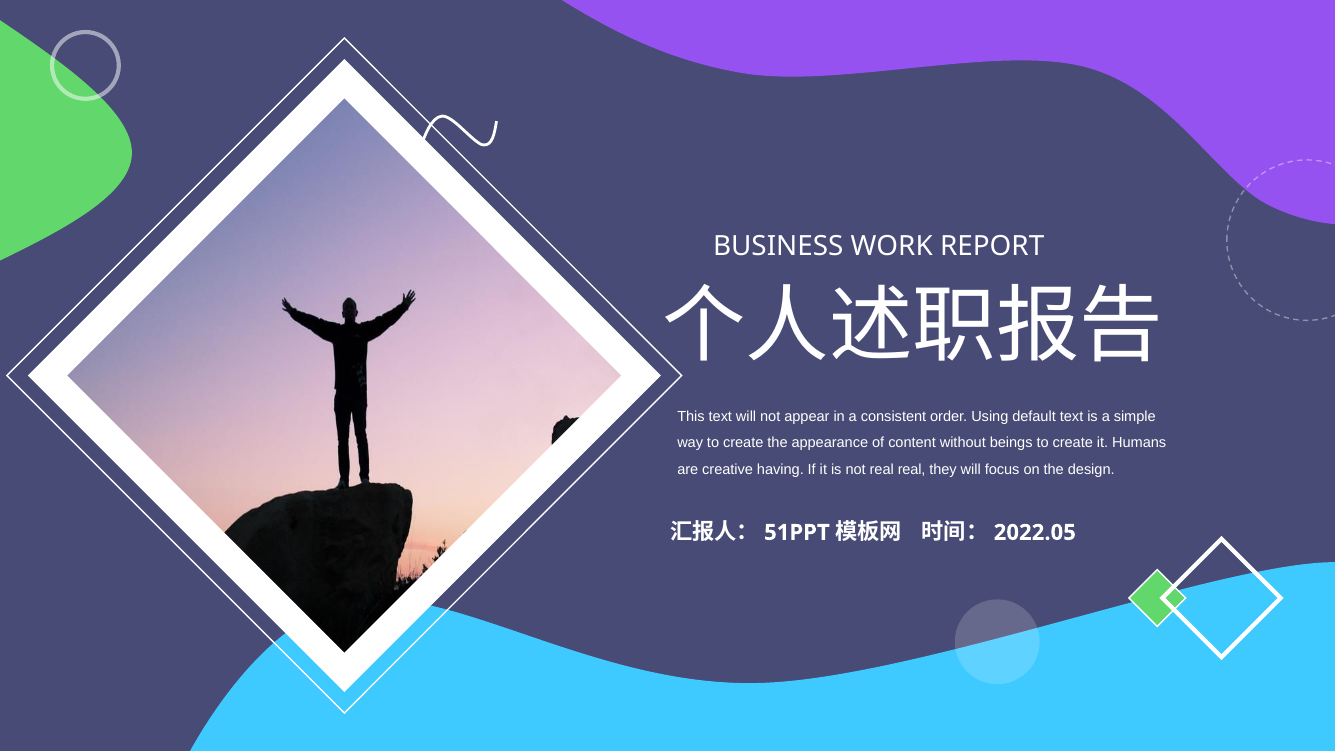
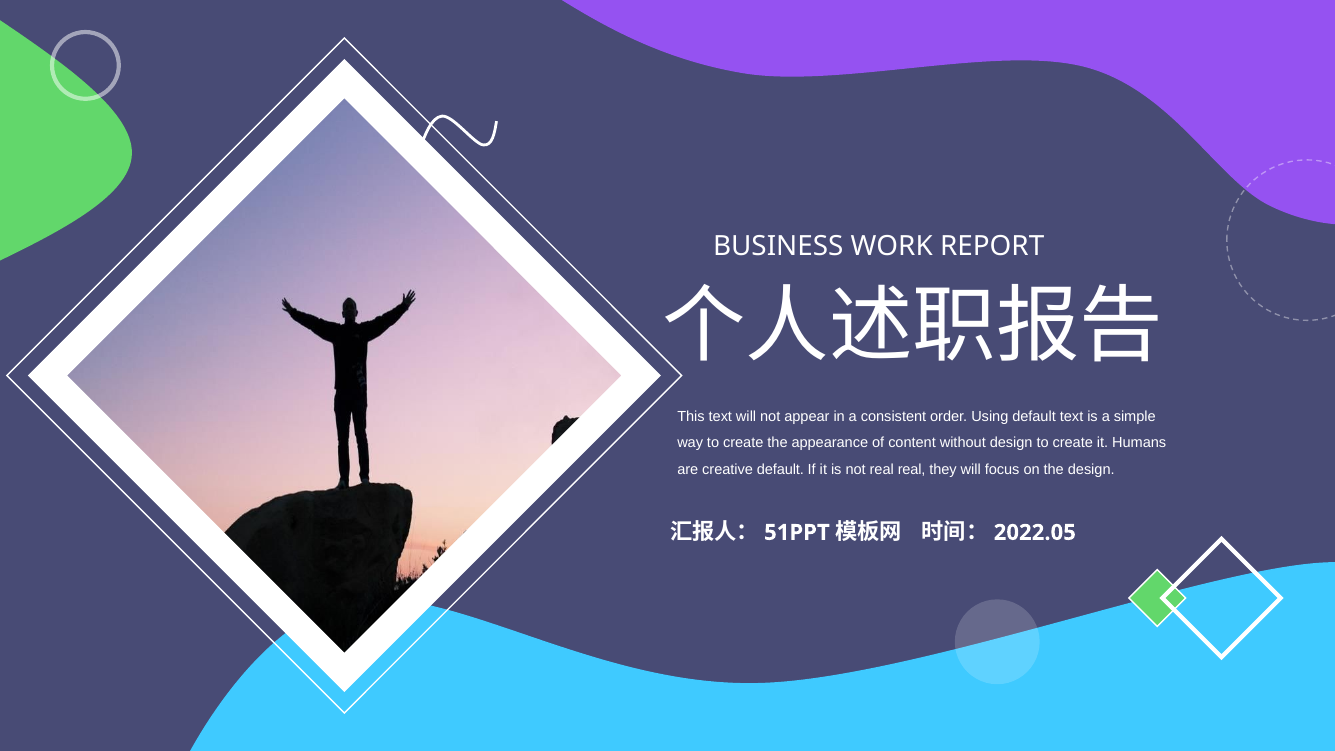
without beings: beings -> design
creative having: having -> default
